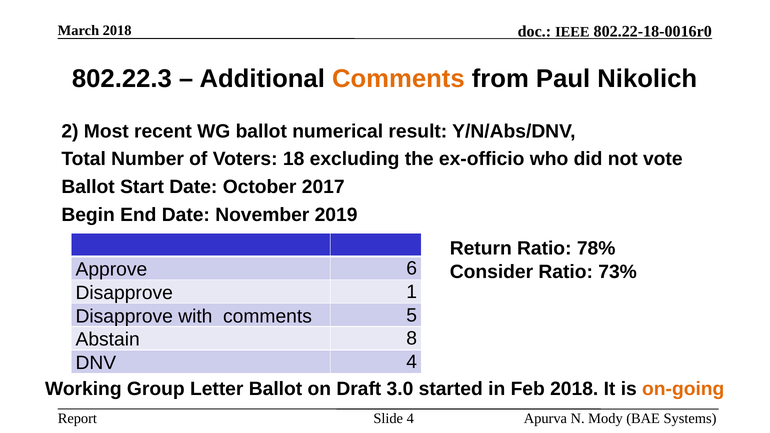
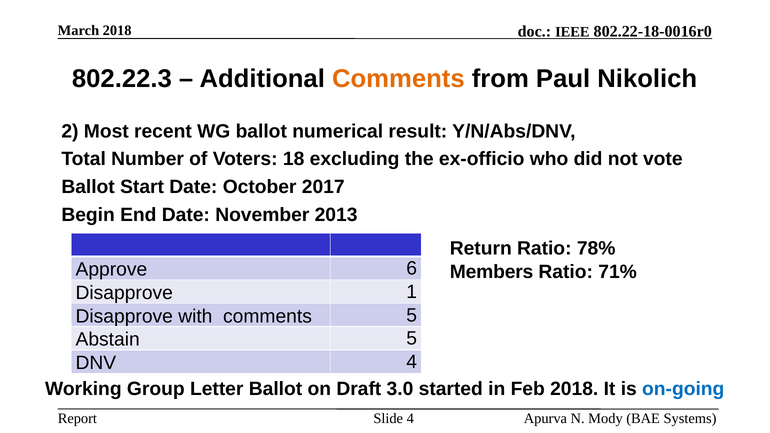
2019: 2019 -> 2013
Consider: Consider -> Members
73%: 73% -> 71%
Abstain 8: 8 -> 5
on-going colour: orange -> blue
